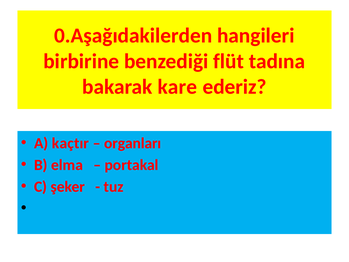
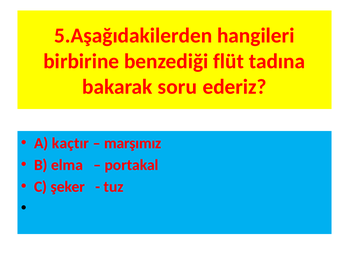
0.Aşağıdakilerden: 0.Aşağıdakilerden -> 5.Aşağıdakilerden
kare: kare -> soru
organları: organları -> marşımız
